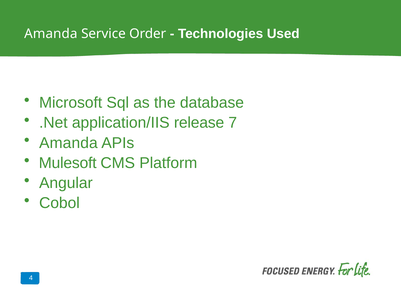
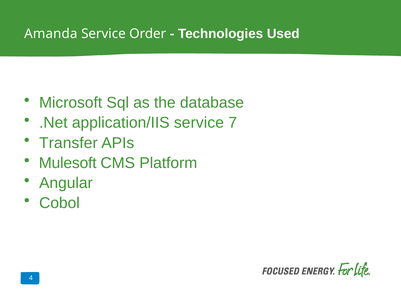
application/IIS release: release -> service
Amanda at (68, 143): Amanda -> Transfer
